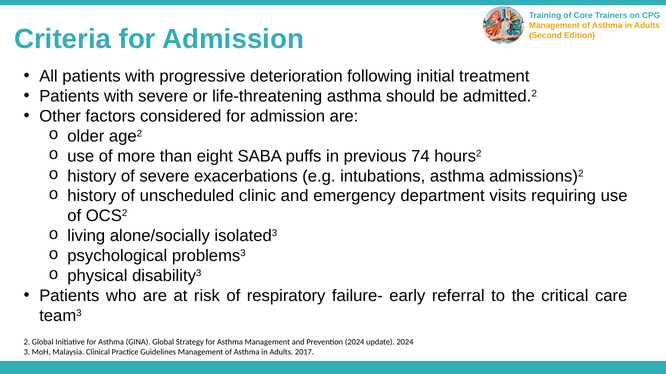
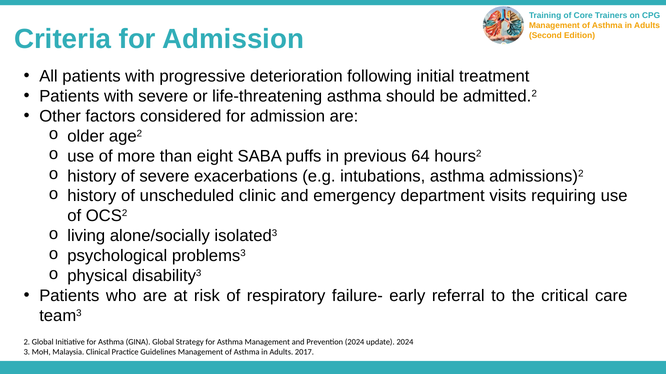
74: 74 -> 64
